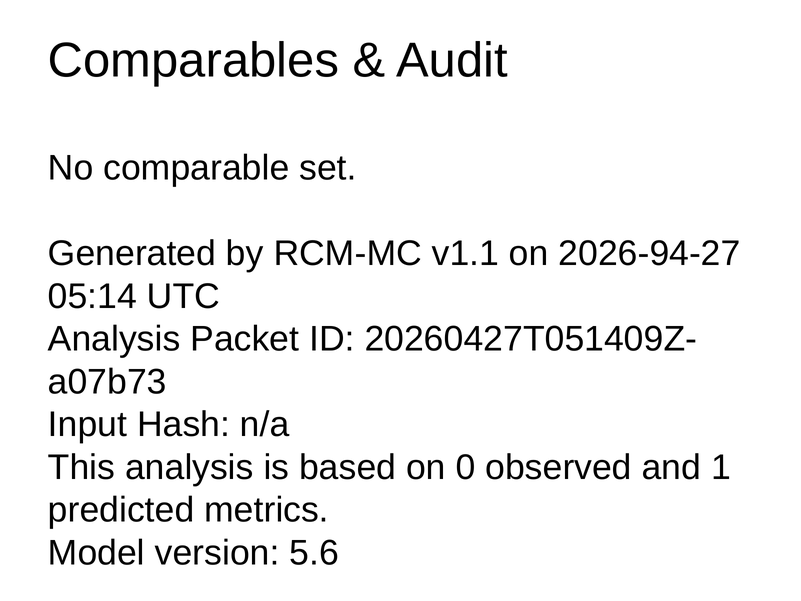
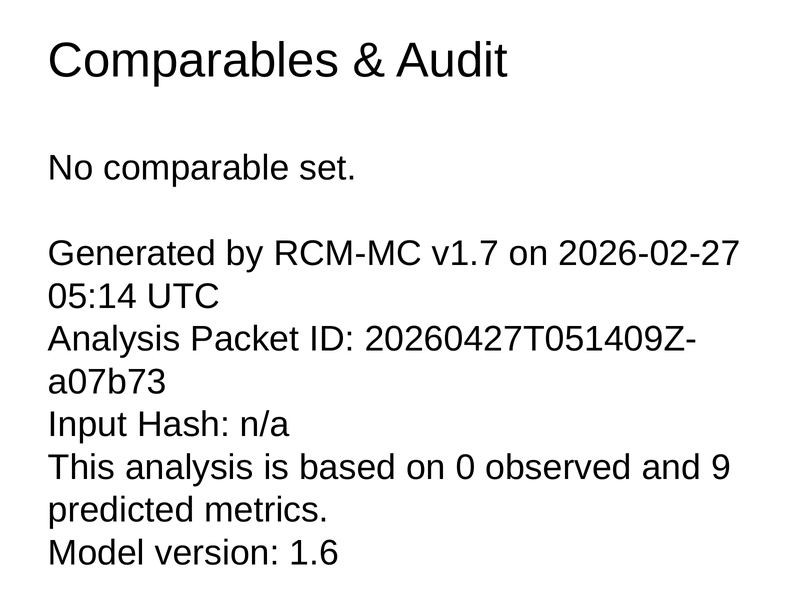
v1.1: v1.1 -> v1.7
2026-94-27: 2026-94-27 -> 2026-02-27
1: 1 -> 9
5.6: 5.6 -> 1.6
